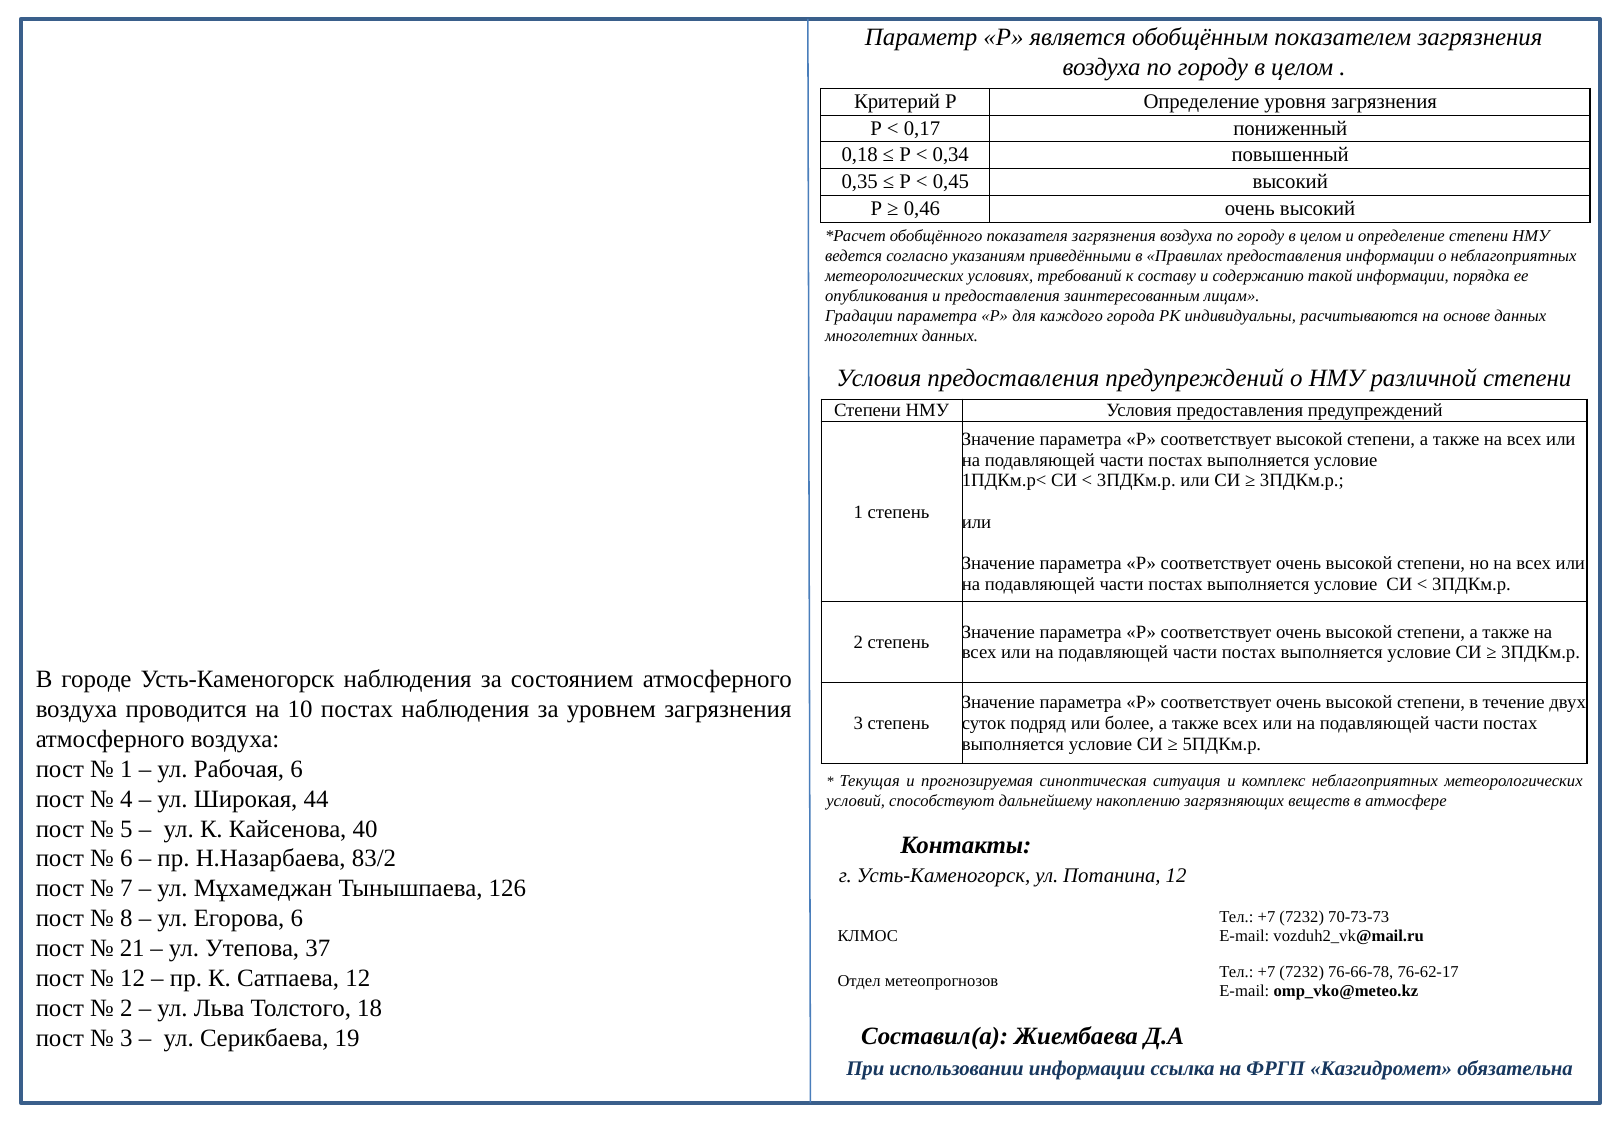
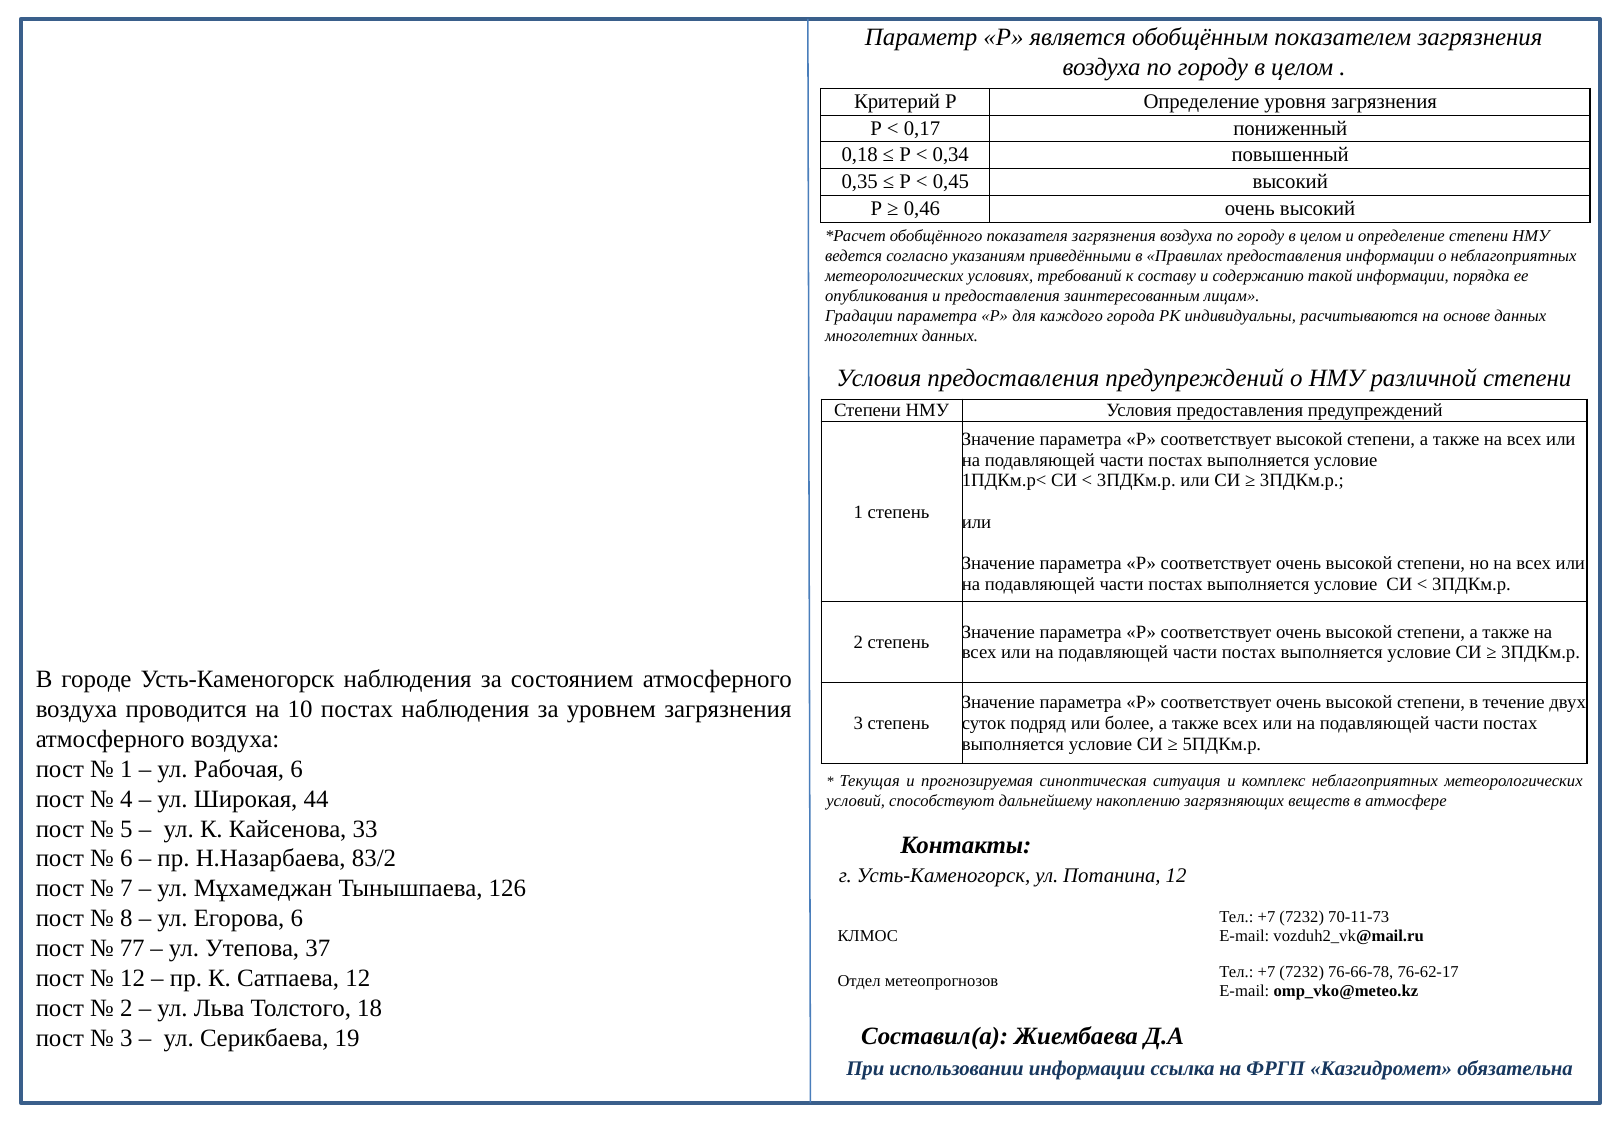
40: 40 -> 33
70-73-73: 70-73-73 -> 70-11-73
21: 21 -> 77
